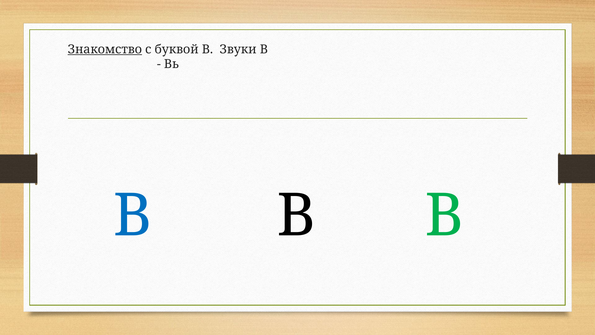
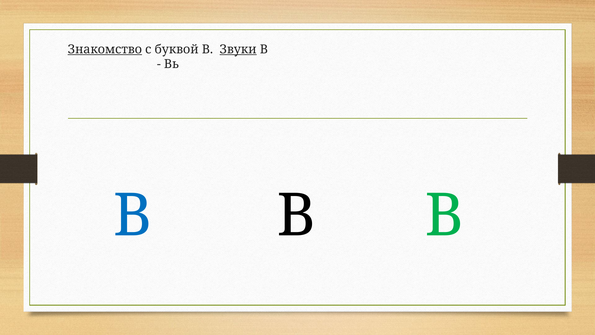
Звуки underline: none -> present
